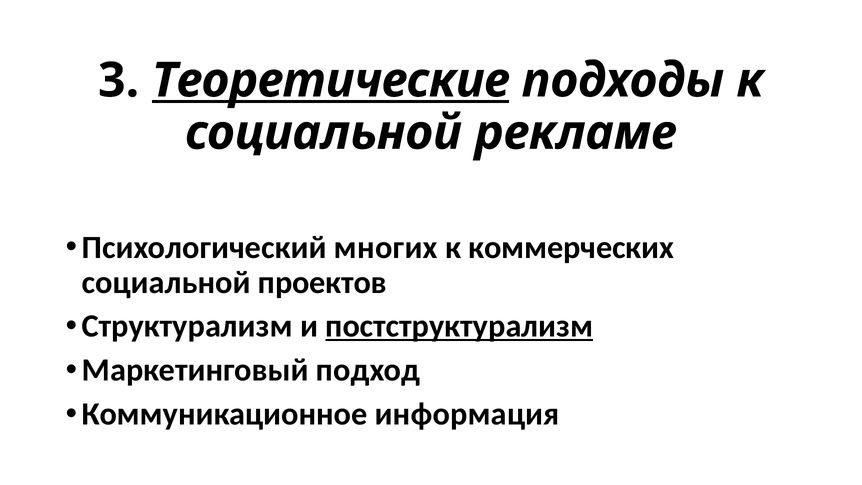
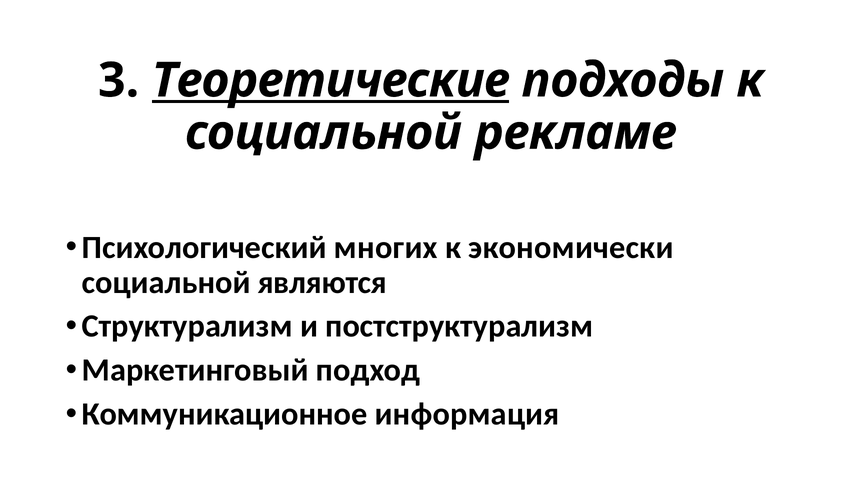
коммерческих: коммерческих -> экономически
проектов: проектов -> являются
постструктурализм underline: present -> none
